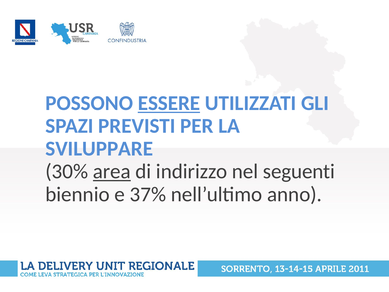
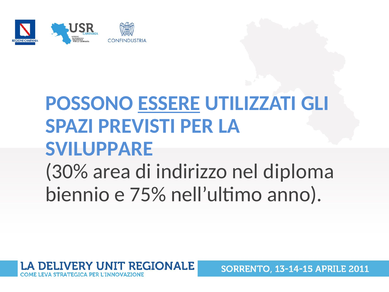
area underline: present -> none
seguenti: seguenti -> diploma
37%: 37% -> 75%
